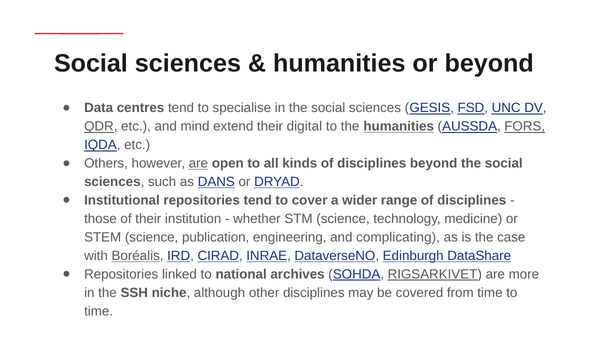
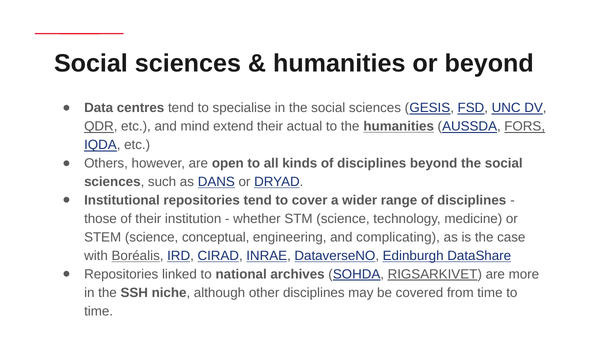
digital: digital -> actual
are at (198, 164) underline: present -> none
publication: publication -> conceptual
